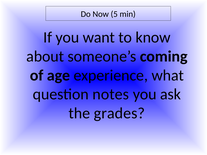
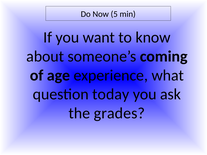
notes: notes -> today
